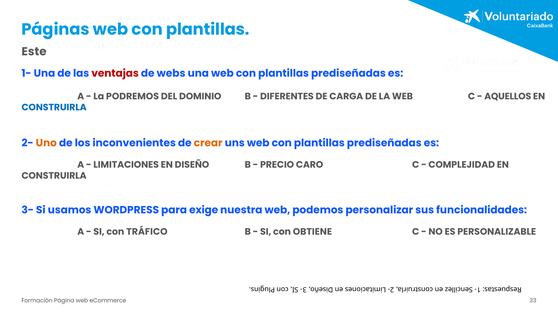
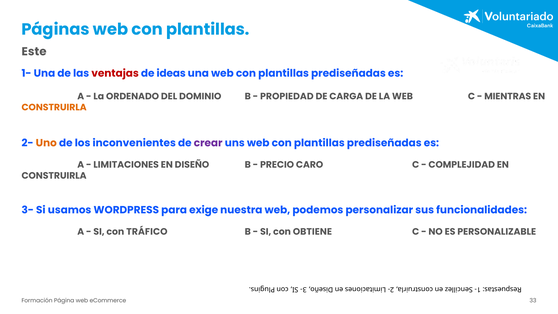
webs: webs -> ideas
PODREMOS: PODREMOS -> ORDENADO
DIFERENTES: DIFERENTES -> PROPIEDAD
AQUELLOS: AQUELLOS -> MIENTRAS
CONSTRUIRLA at (54, 107) colour: blue -> orange
crear colour: orange -> purple
